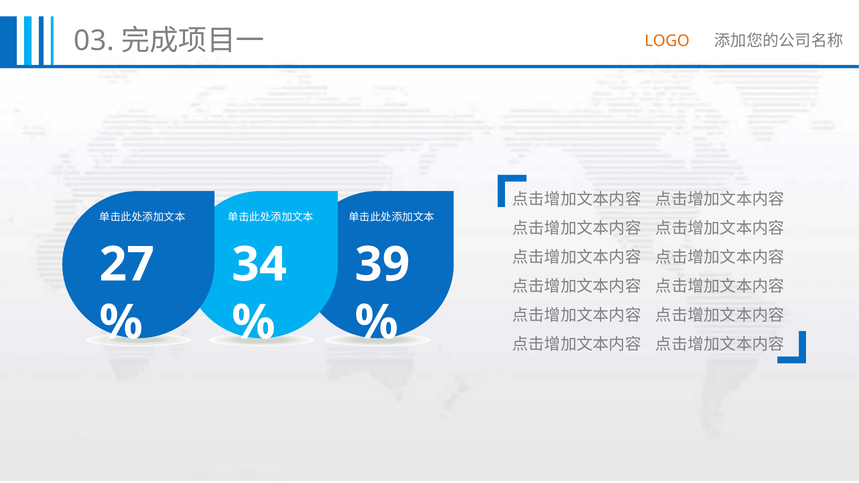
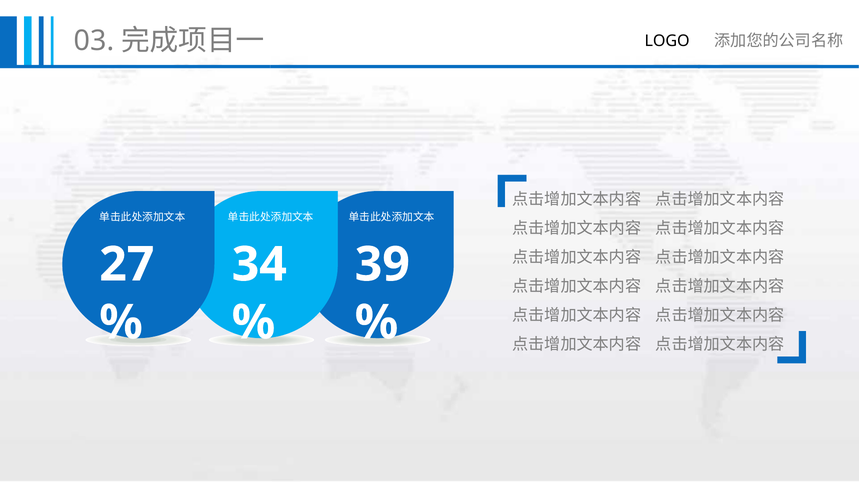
LOGO colour: orange -> black
